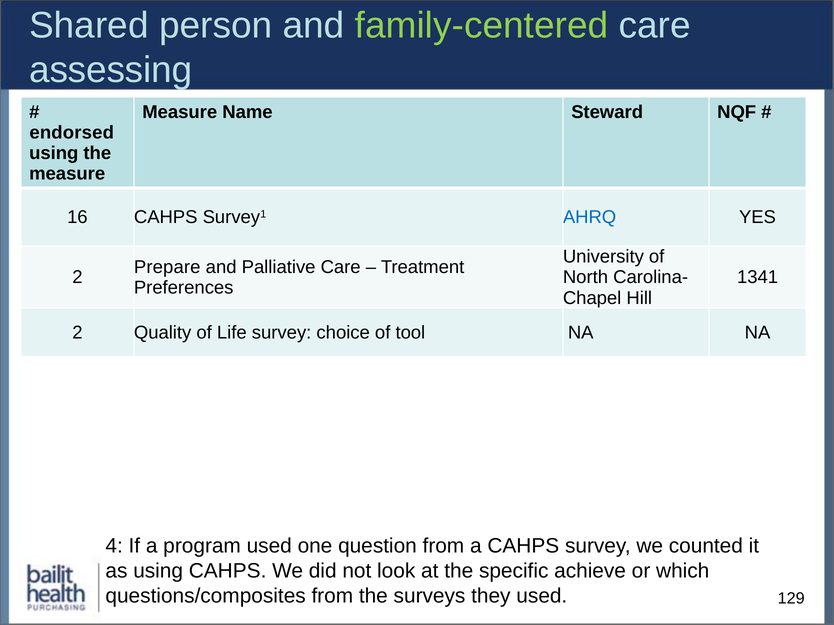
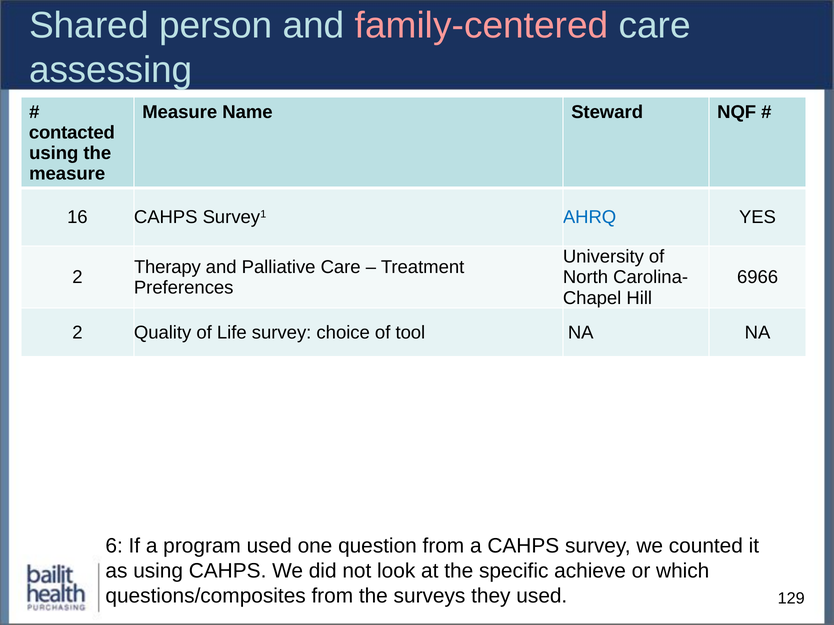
family-centered colour: light green -> pink
endorsed: endorsed -> contacted
Prepare: Prepare -> Therapy
1341: 1341 -> 6966
4: 4 -> 6
